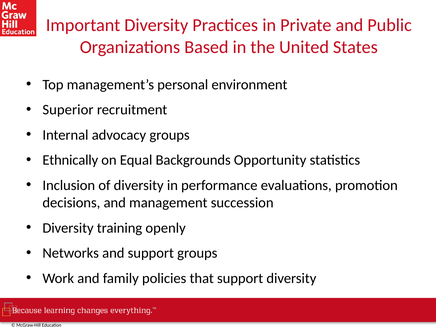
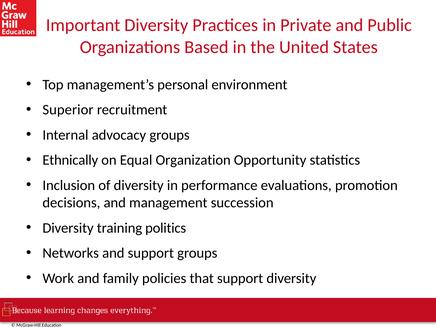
Backgrounds: Backgrounds -> Organization
openly: openly -> politics
